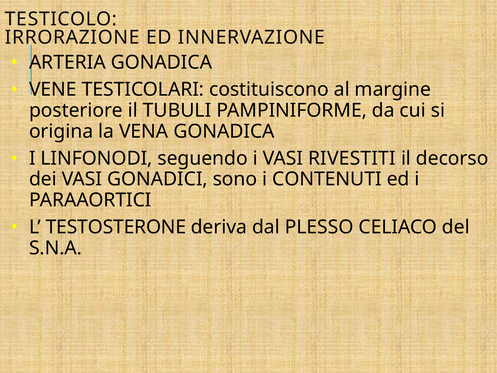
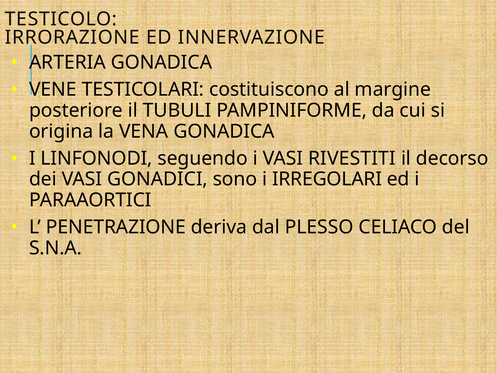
CONTENUTI: CONTENUTI -> IRREGOLARI
TESTOSTERONE: TESTOSTERONE -> PENETRAZIONE
